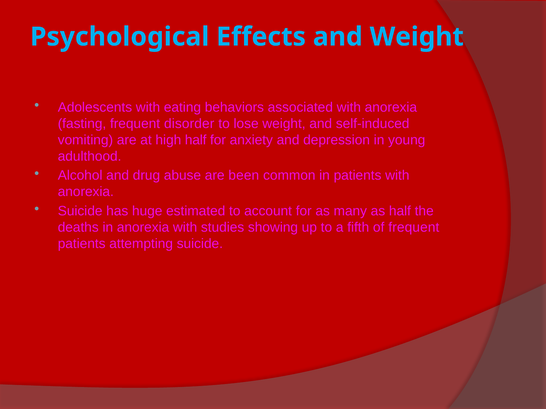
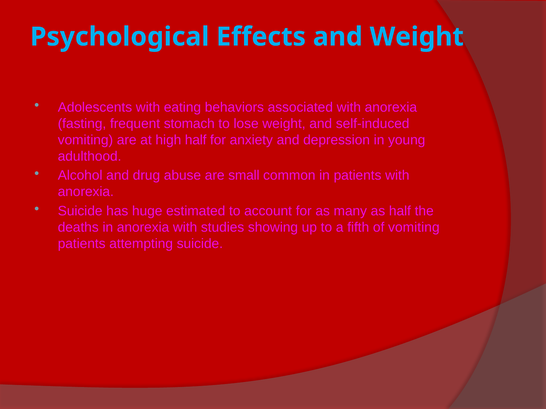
disorder: disorder -> stomach
been: been -> small
of frequent: frequent -> vomiting
